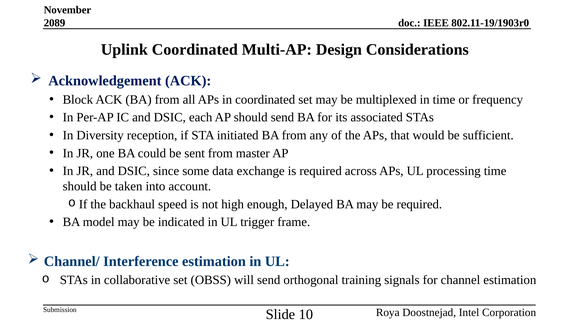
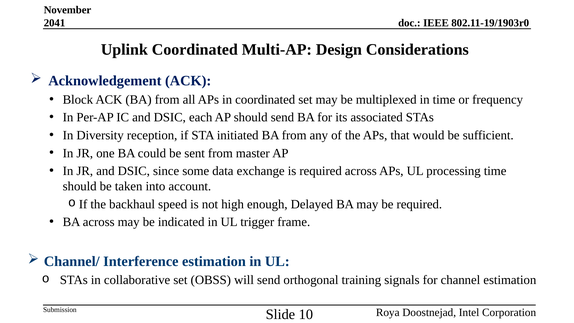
2089: 2089 -> 2041
BA model: model -> across
